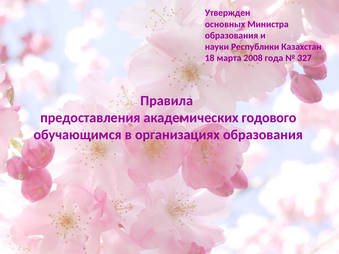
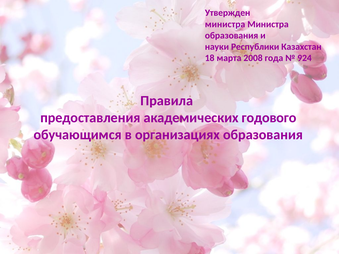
основных at (225, 24): основных -> министра
327: 327 -> 924
